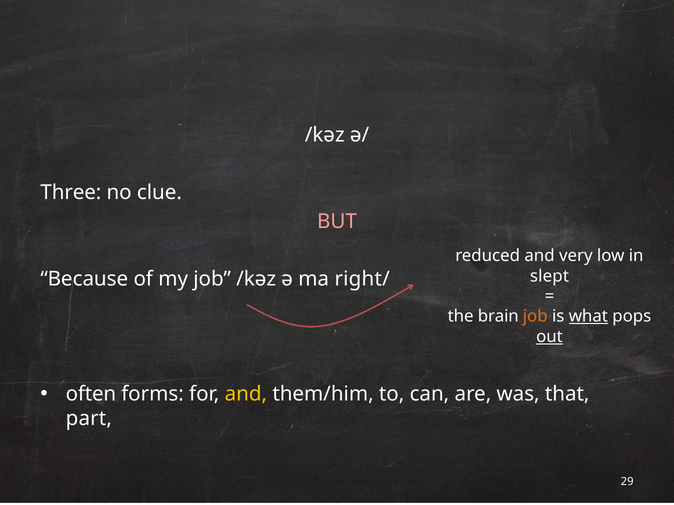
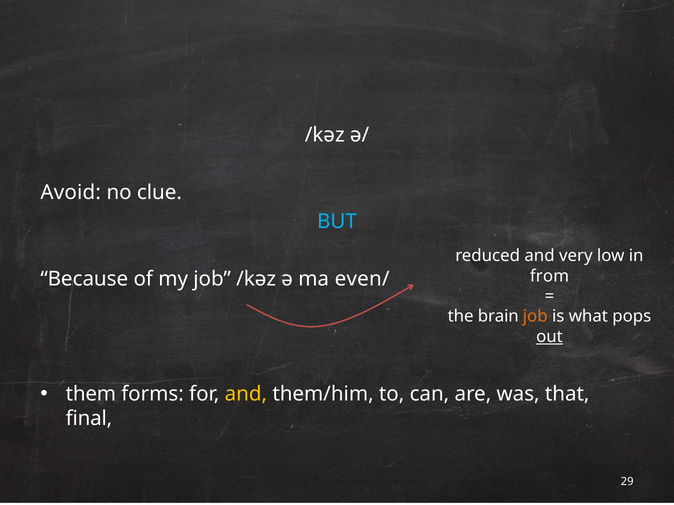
Three: Three -> Avoid
BUT colour: pink -> light blue
slept: slept -> from
right/: right/ -> even/
what underline: present -> none
often: often -> them
part: part -> final
